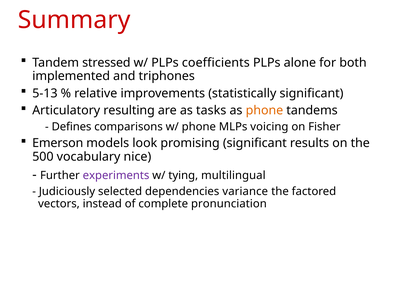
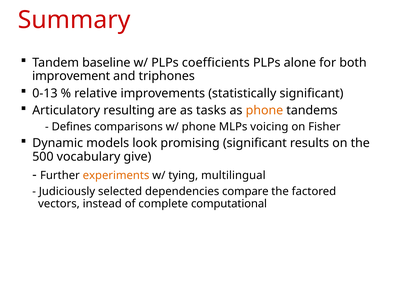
stressed: stressed -> baseline
implemented: implemented -> improvement
5-13: 5-13 -> 0-13
Emerson: Emerson -> Dynamic
nice: nice -> give
experiments colour: purple -> orange
variance: variance -> compare
pronunciation: pronunciation -> computational
